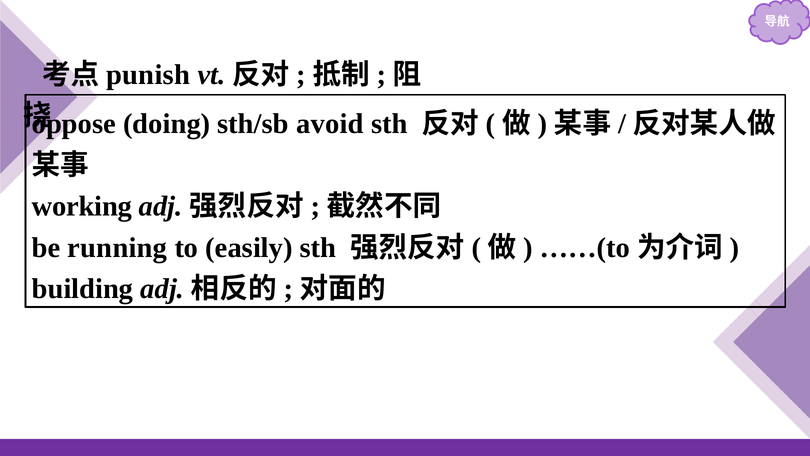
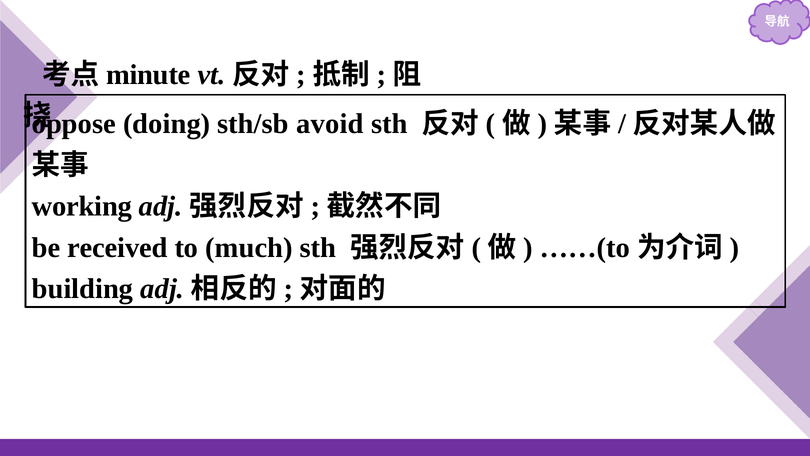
punish: punish -> minute
running: running -> received
easily: easily -> much
